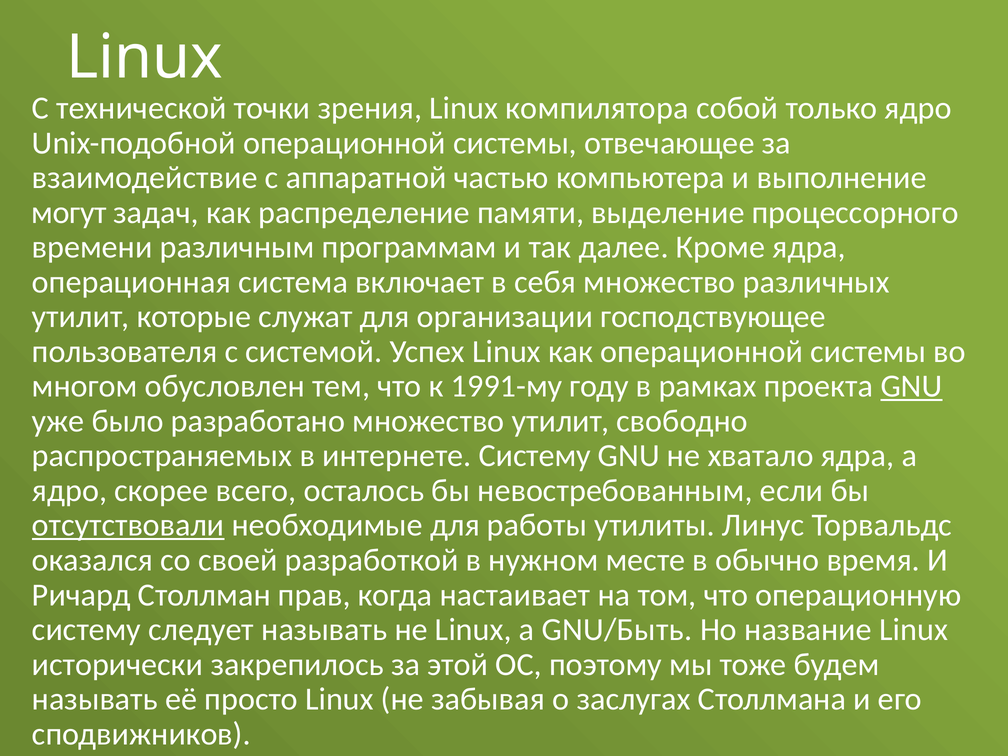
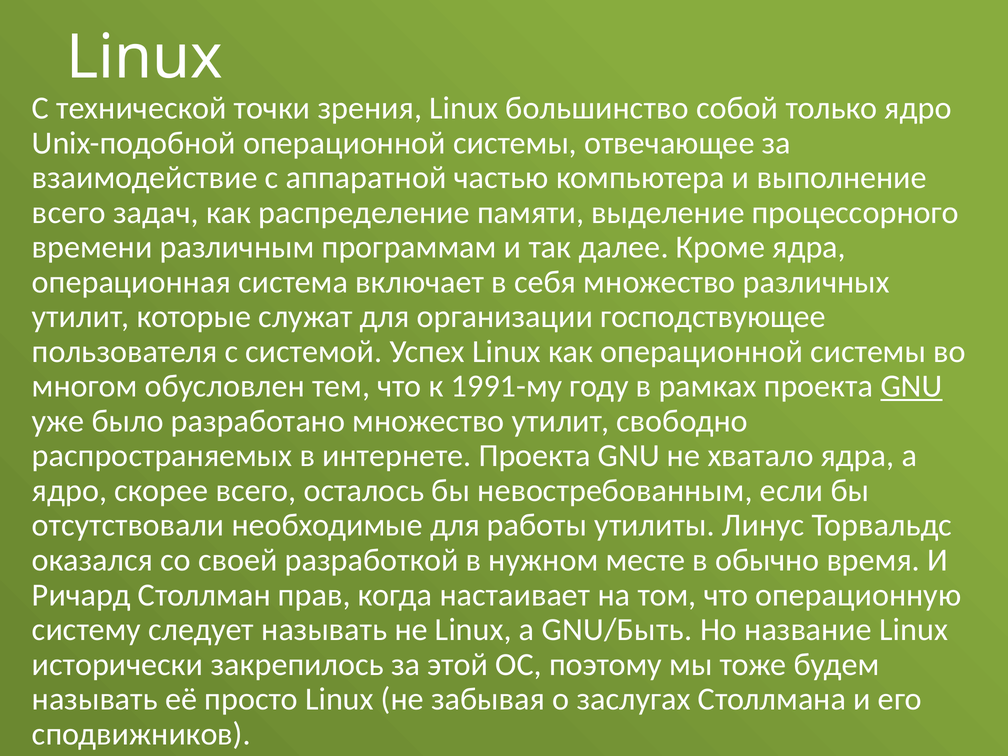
компилятора: компилятора -> большинство
могут at (69, 212): могут -> всего
интернете Систему: Систему -> Проекта
отсутствовали underline: present -> none
